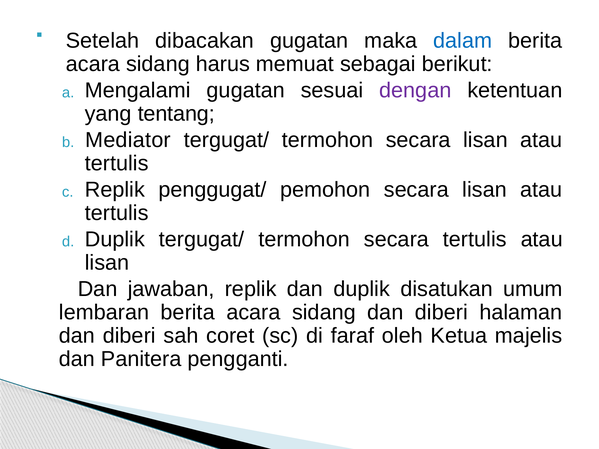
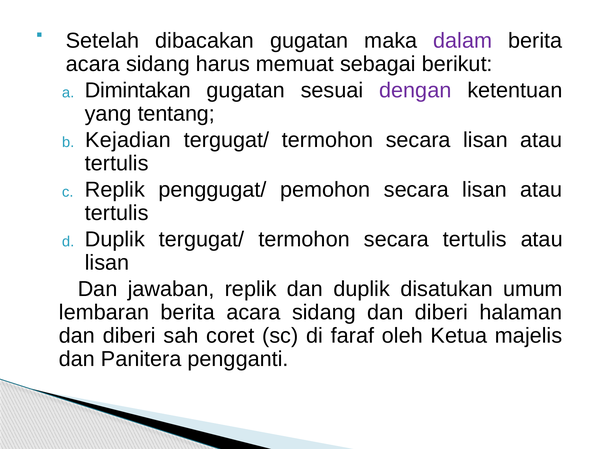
dalam colour: blue -> purple
Mengalami: Mengalami -> Dimintakan
Mediator: Mediator -> Kejadian
